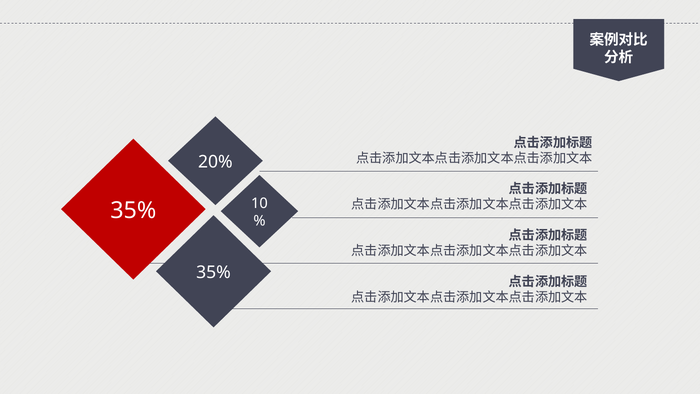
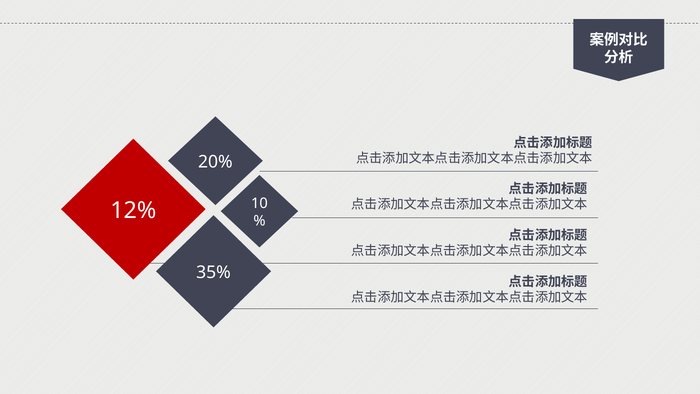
35% at (133, 211): 35% -> 12%
